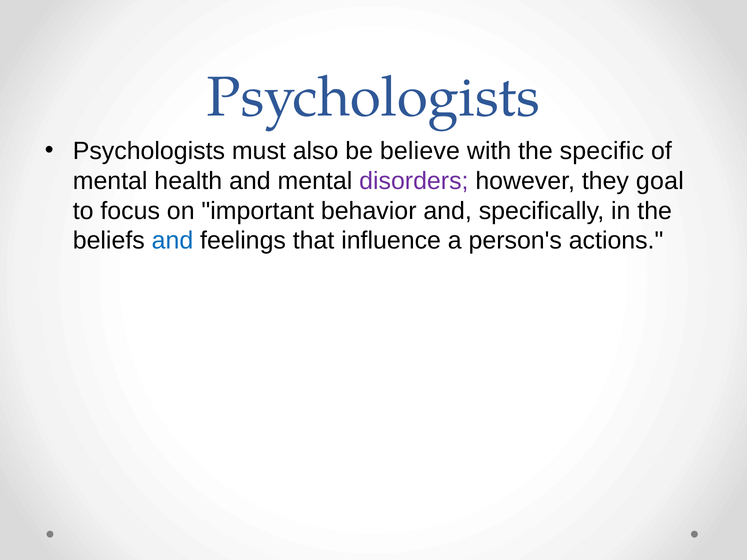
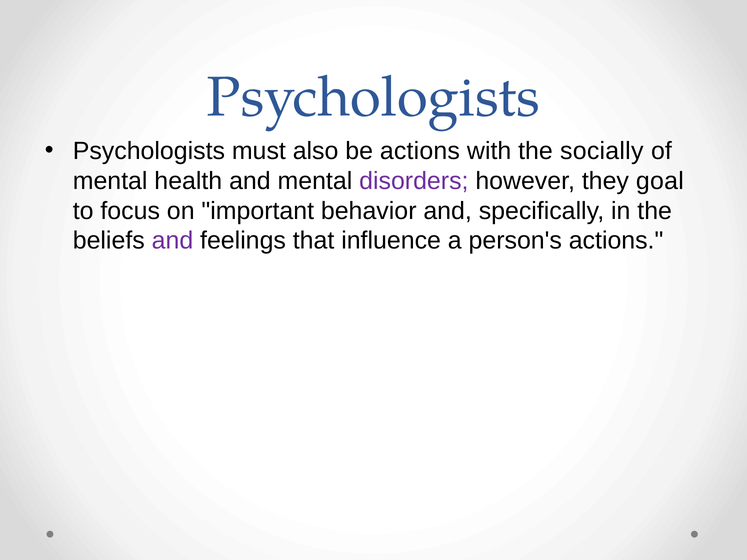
be believe: believe -> actions
specific: specific -> socially
and at (172, 241) colour: blue -> purple
